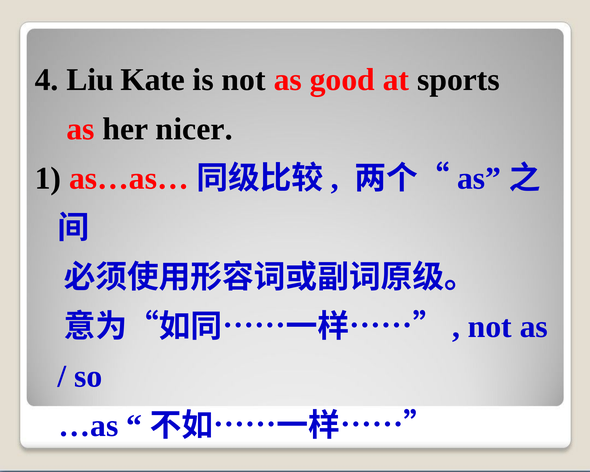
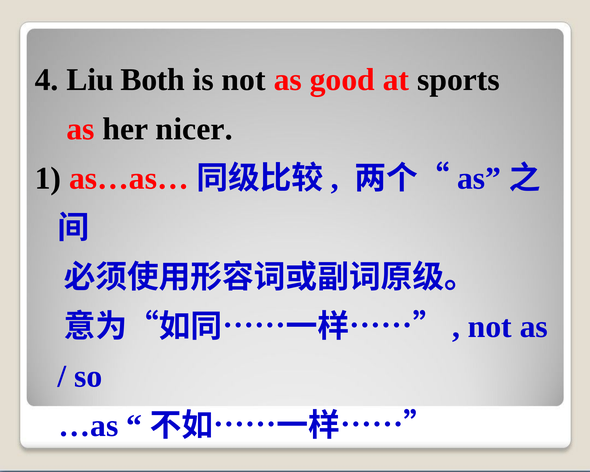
Kate: Kate -> Both
